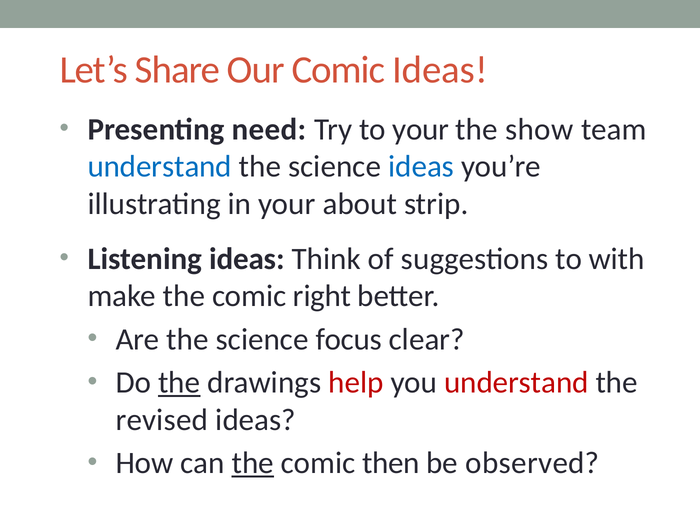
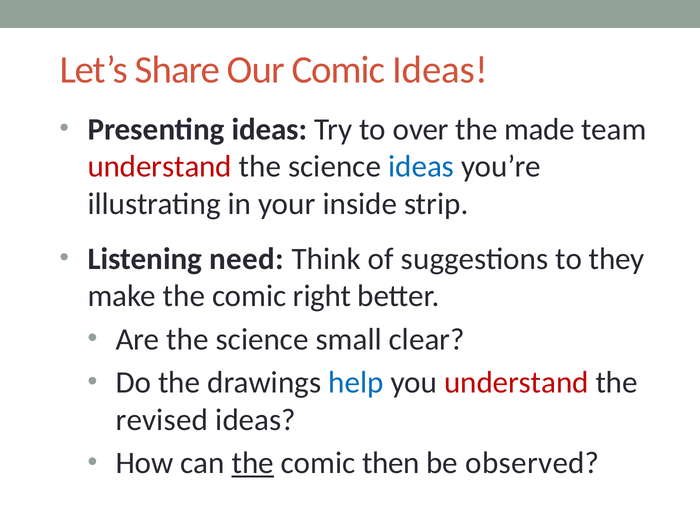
Presenting need: need -> ideas
to your: your -> over
show: show -> made
understand at (160, 167) colour: blue -> red
about: about -> inside
Listening ideas: ideas -> need
with: with -> they
focus: focus -> small
the at (179, 383) underline: present -> none
help colour: red -> blue
